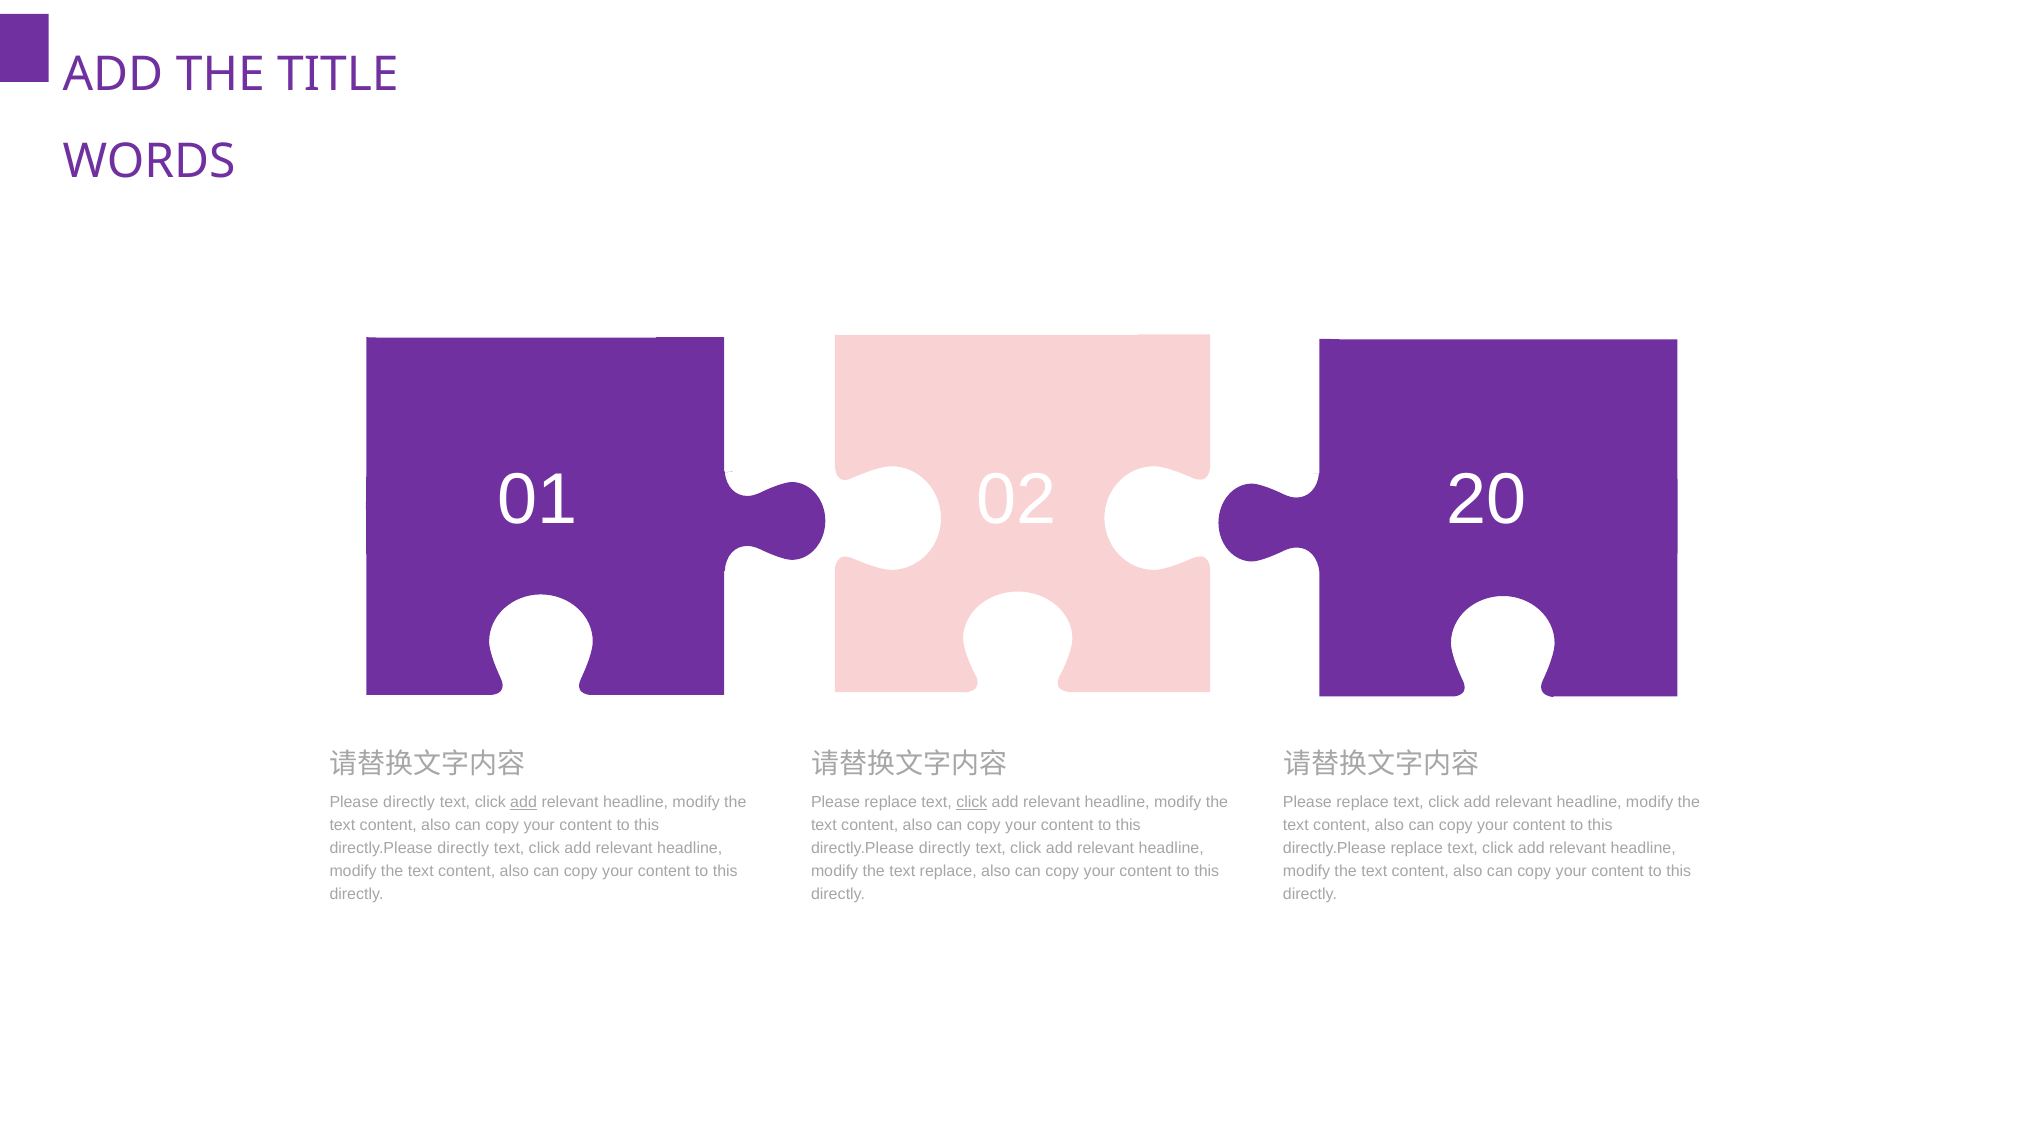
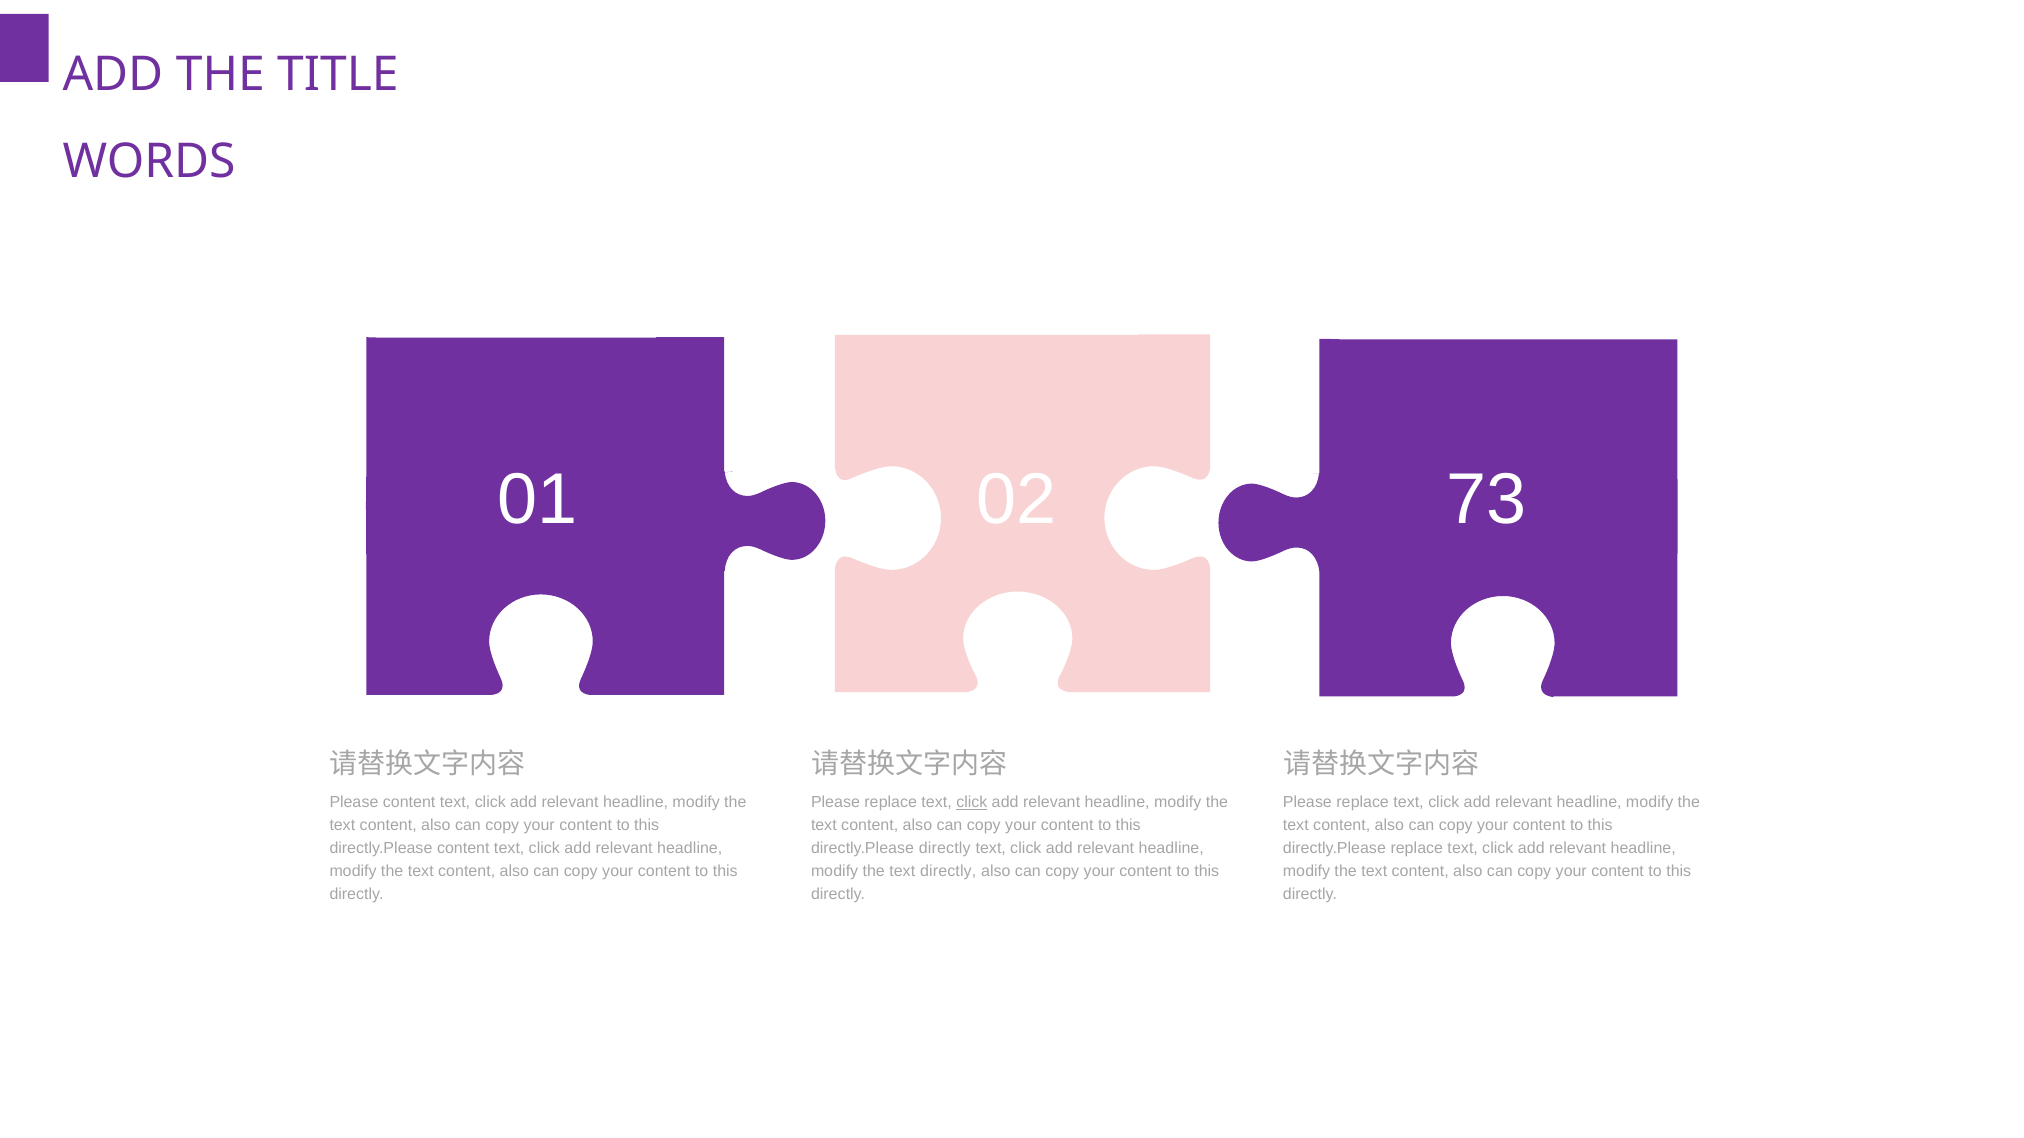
20: 20 -> 73
Please directly: directly -> content
add at (524, 803) underline: present -> none
directly at (463, 849): directly -> content
text replace: replace -> directly
